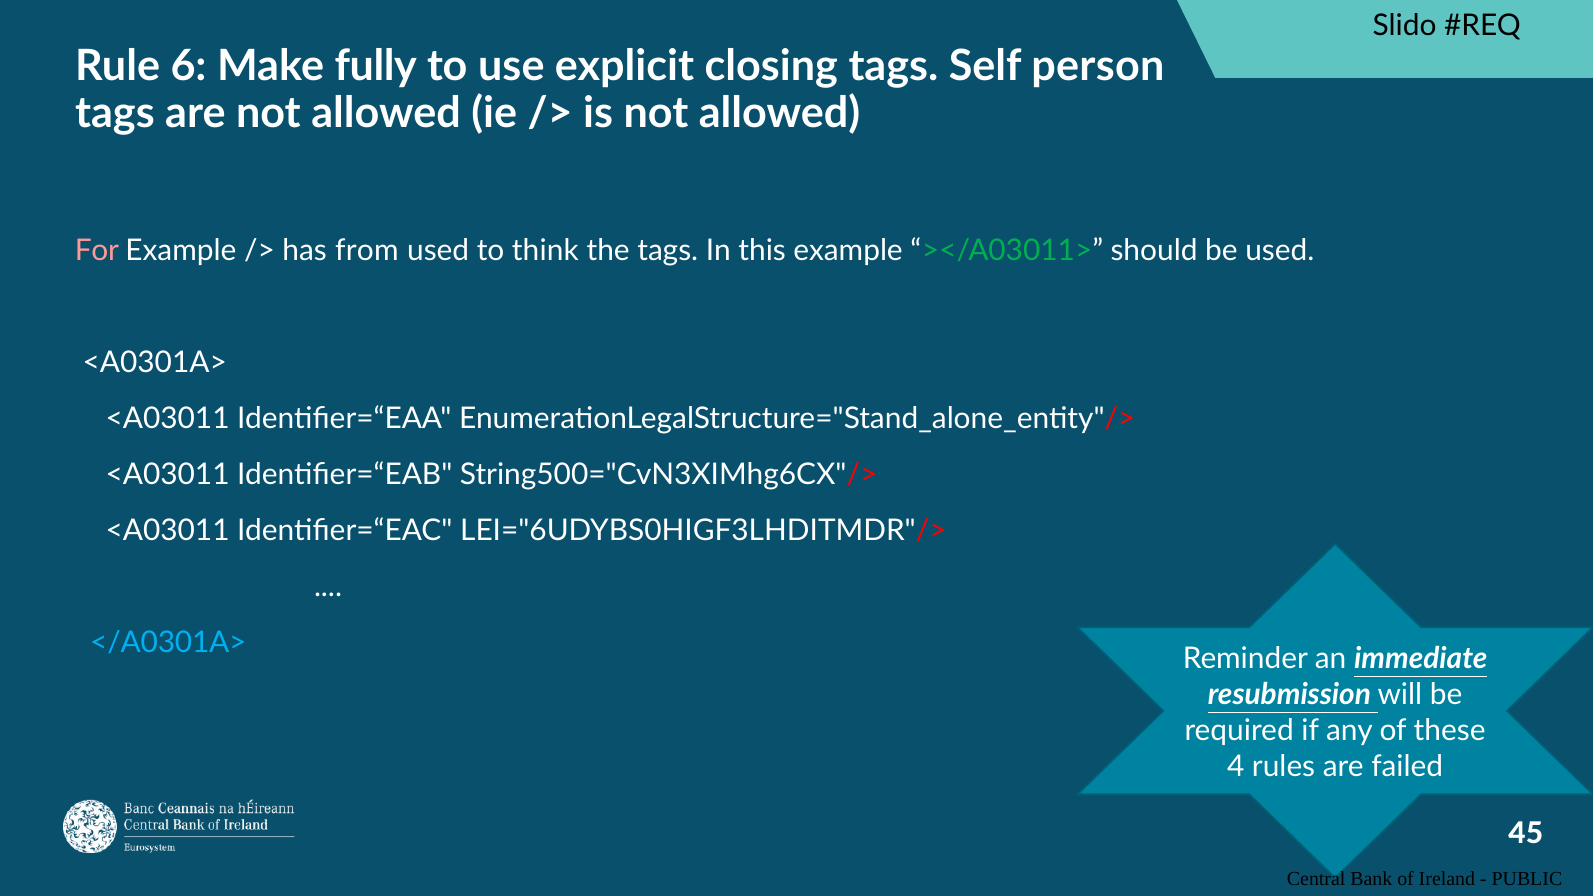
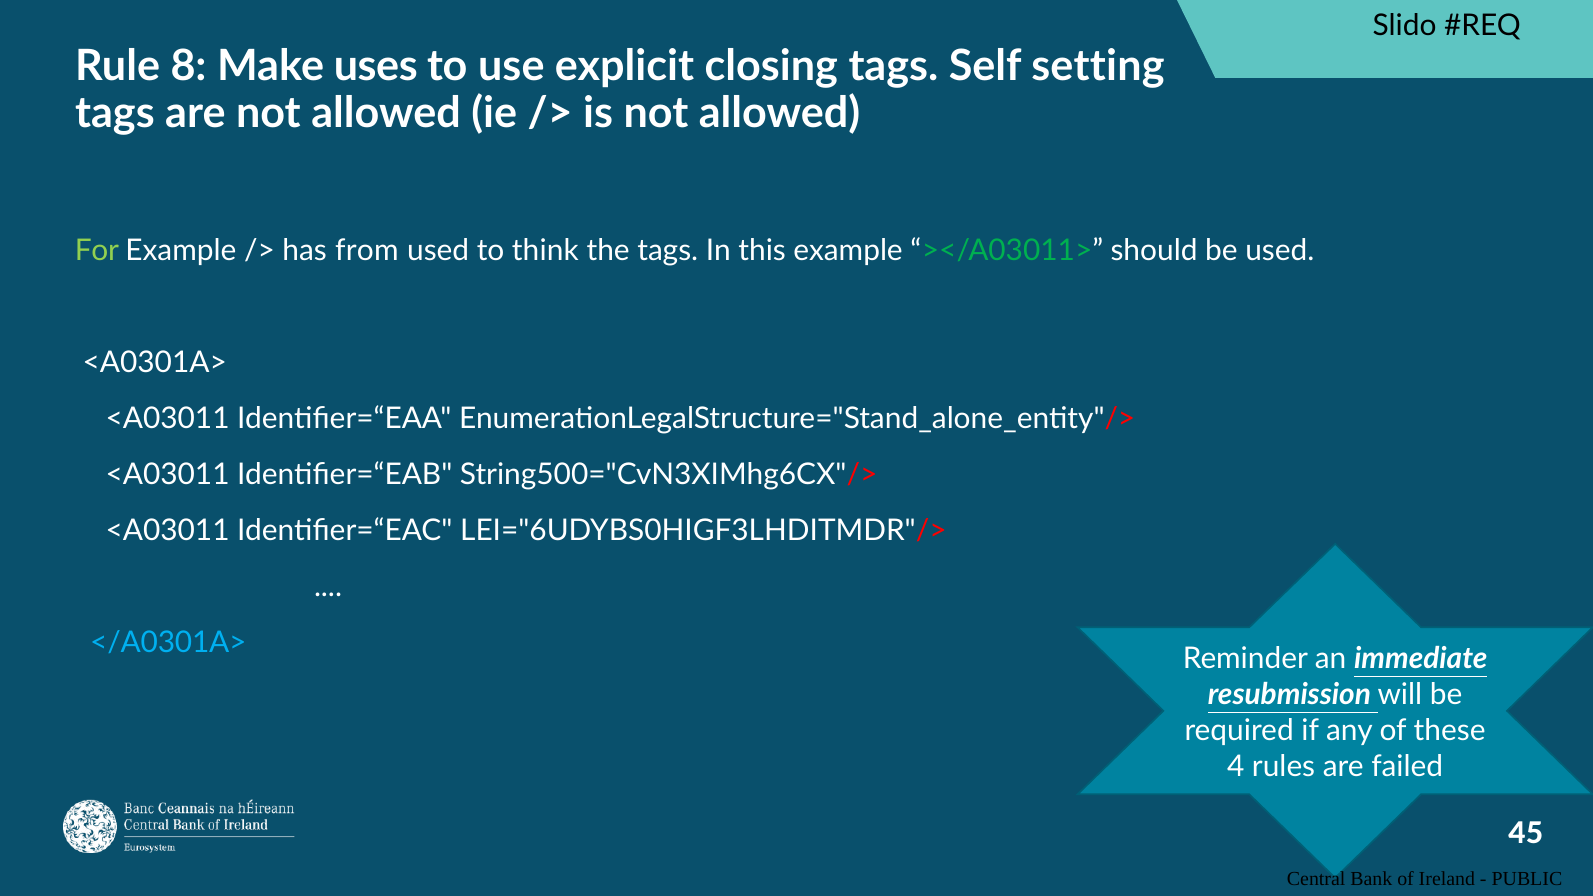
6: 6 -> 8
fully: fully -> uses
person: person -> setting
For colour: pink -> light green
